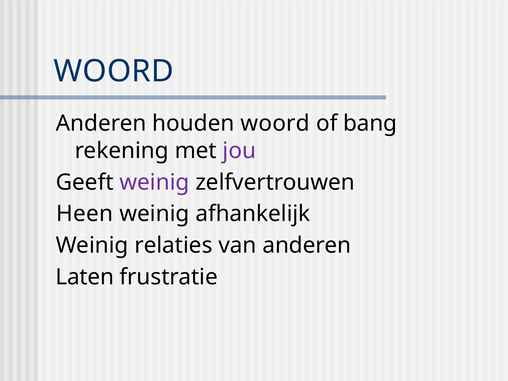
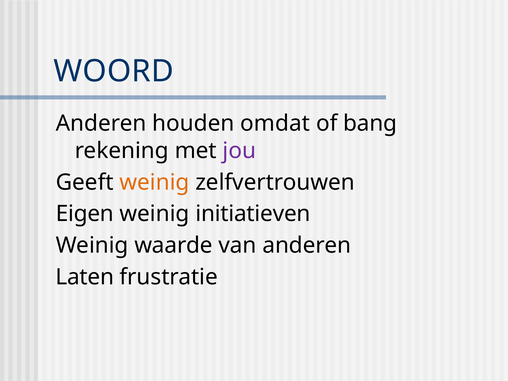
houden woord: woord -> omdat
weinig at (154, 182) colour: purple -> orange
Heen: Heen -> Eigen
afhankelijk: afhankelijk -> initiatieven
relaties: relaties -> waarde
